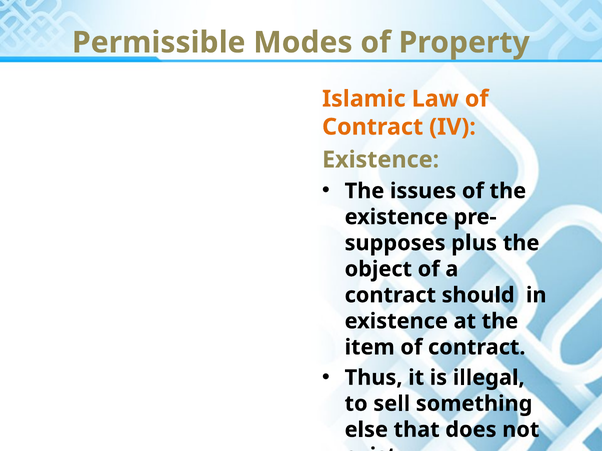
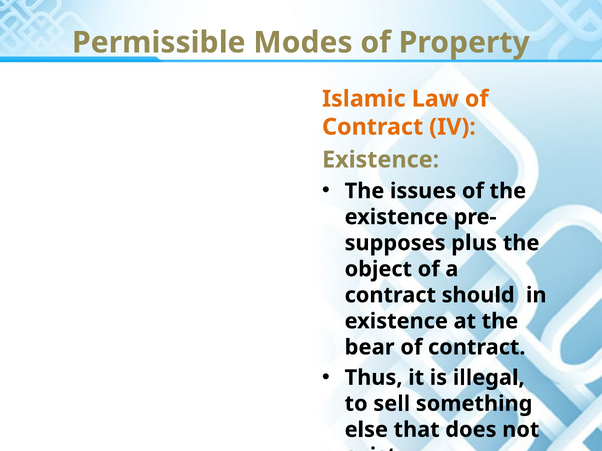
item: item -> bear
